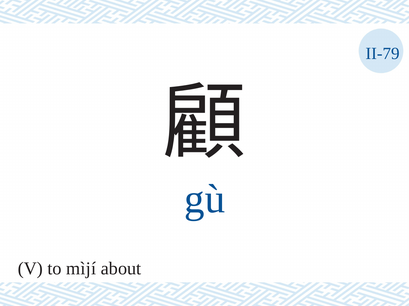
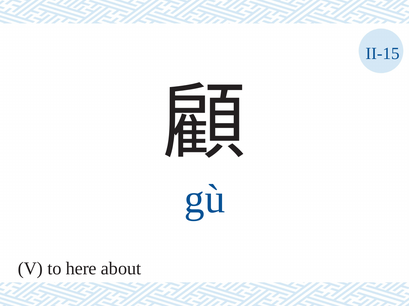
II-79: II-79 -> II-15
mìjí: mìjí -> here
